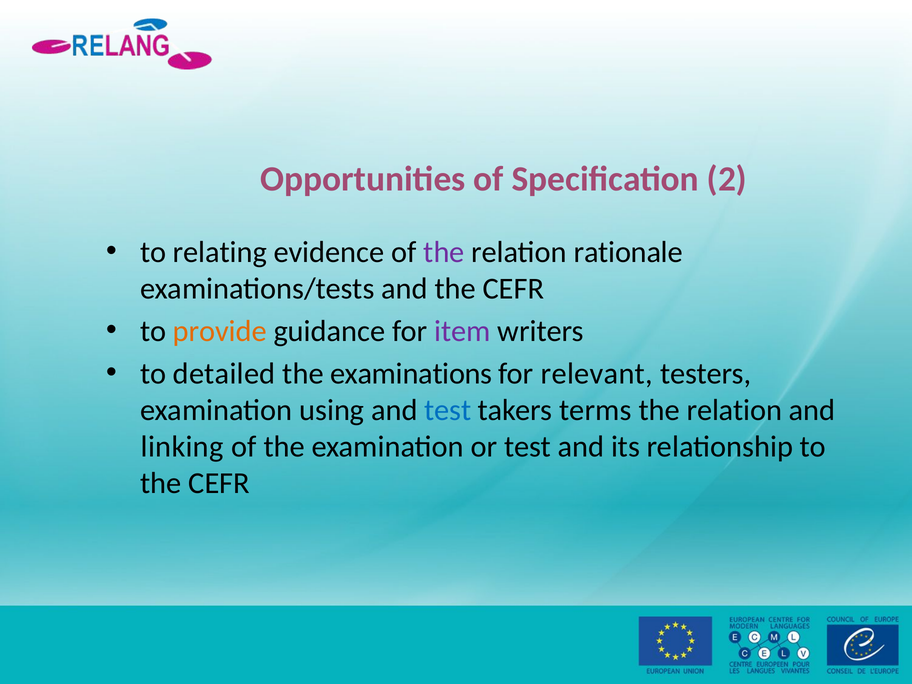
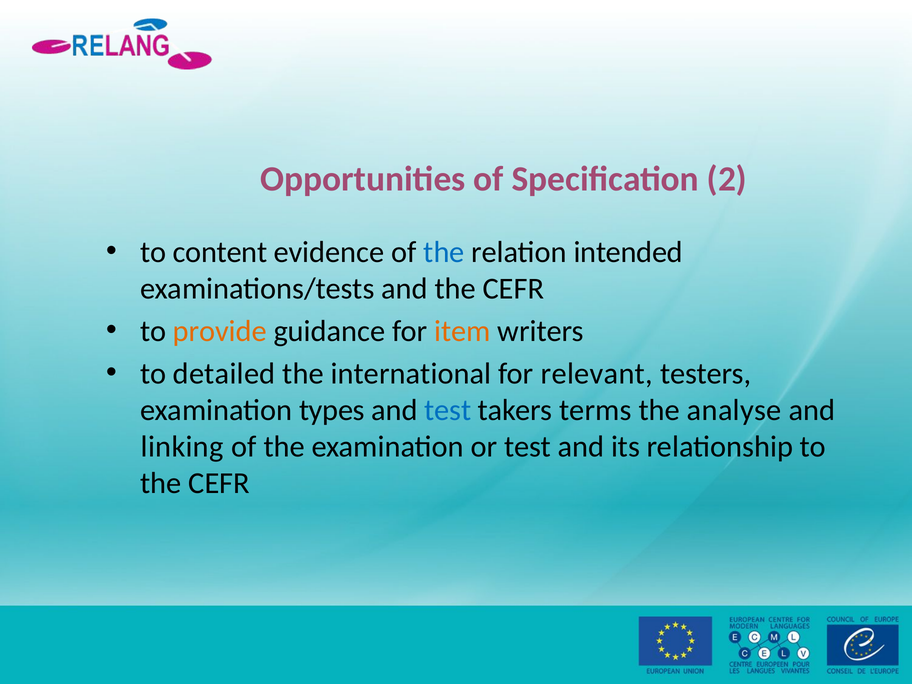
relating: relating -> content
the at (444, 252) colour: purple -> blue
rationale: rationale -> intended
item colour: purple -> orange
examinations: examinations -> international
using: using -> types
relation at (734, 410): relation -> analyse
